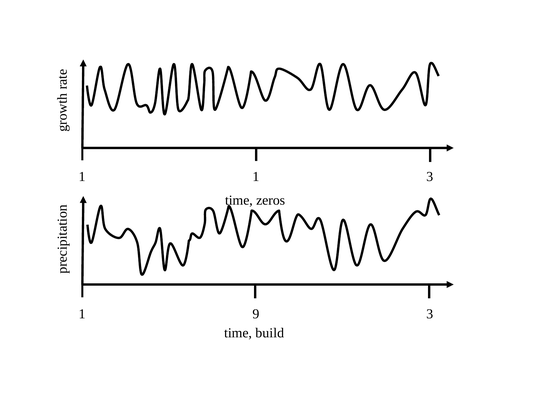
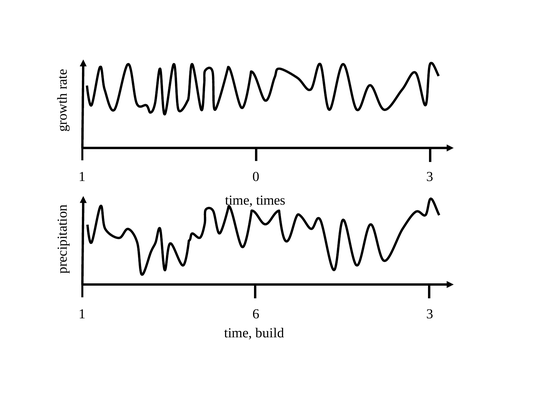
1 1: 1 -> 0
zeros: zeros -> times
9: 9 -> 6
